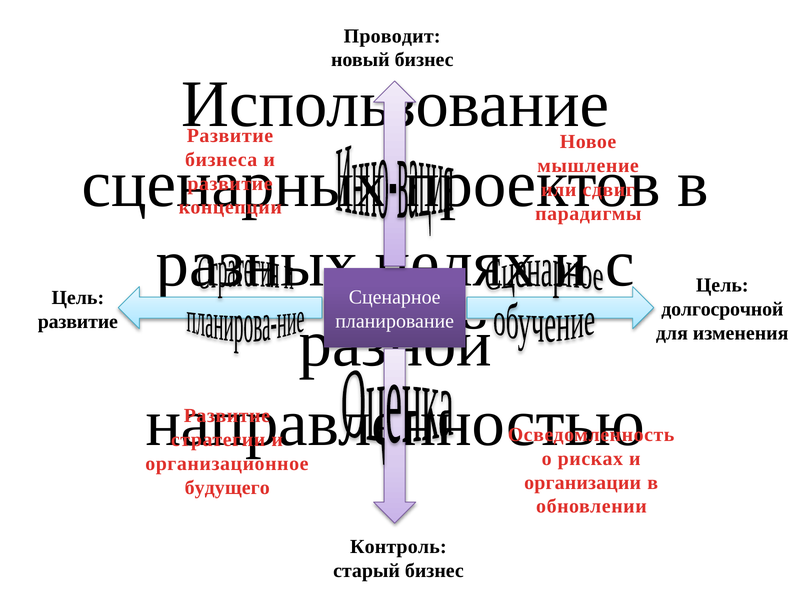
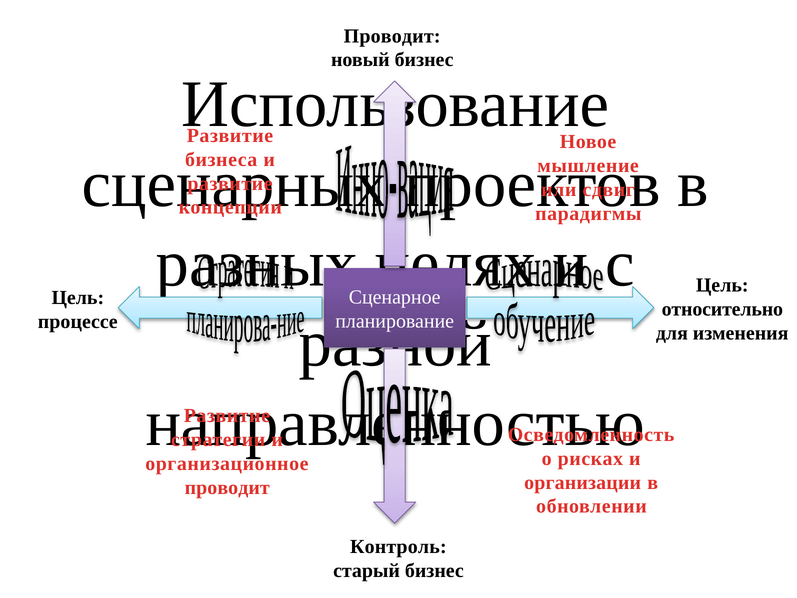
долгосрочной: долгосрочной -> относительно
развитие at (78, 321): развитие -> процессе
будущего at (227, 487): будущего -> проводит
